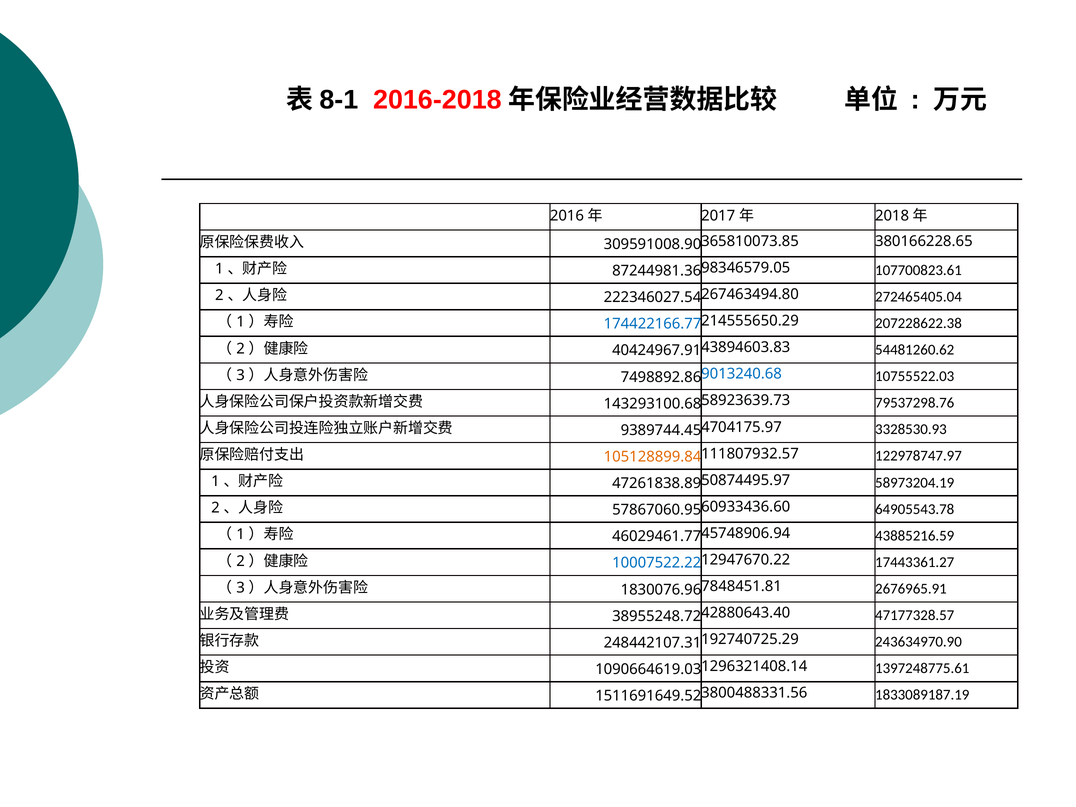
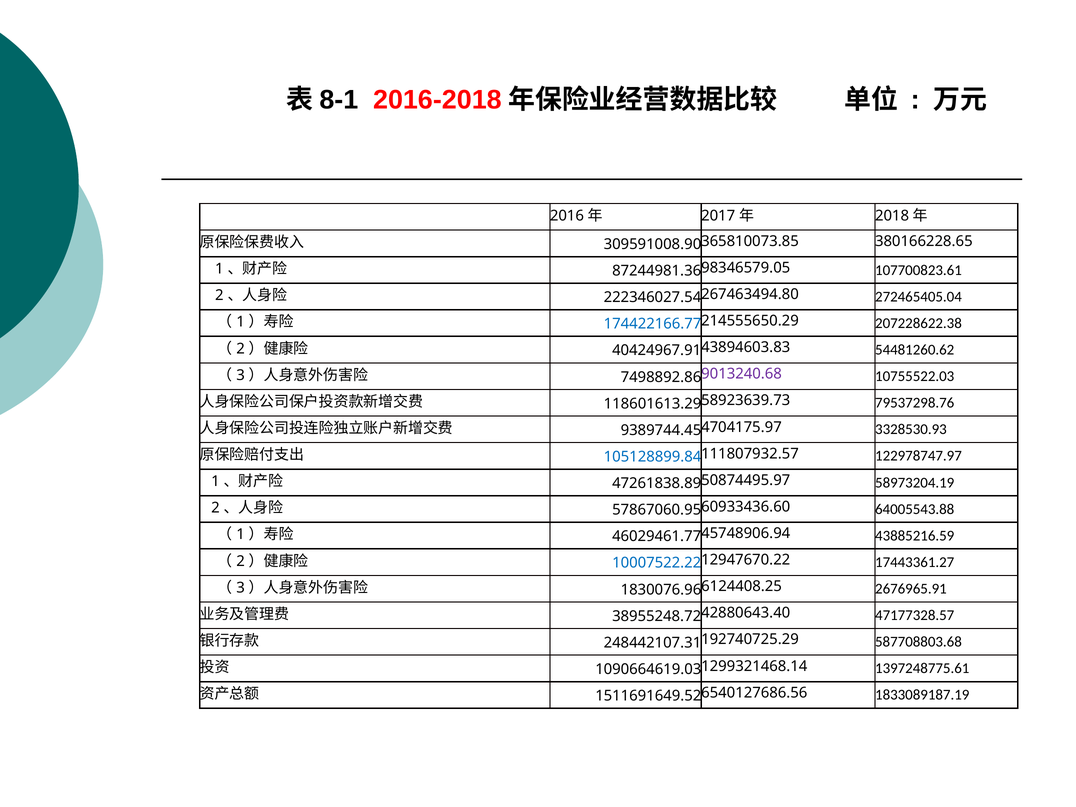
9013240.68 colour: blue -> purple
143293100.68: 143293100.68 -> 118601613.29
105128899.84 colour: orange -> blue
64905543.78: 64905543.78 -> 64005543.88
7848451.81: 7848451.81 -> 6124408.25
243634970.90: 243634970.90 -> 587708803.68
1296321408.14: 1296321408.14 -> 1299321468.14
3800488331.56: 3800488331.56 -> 6540127686.56
